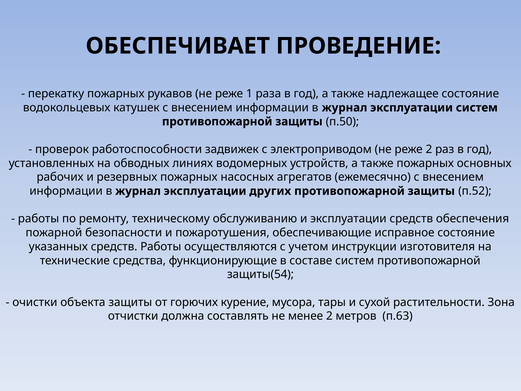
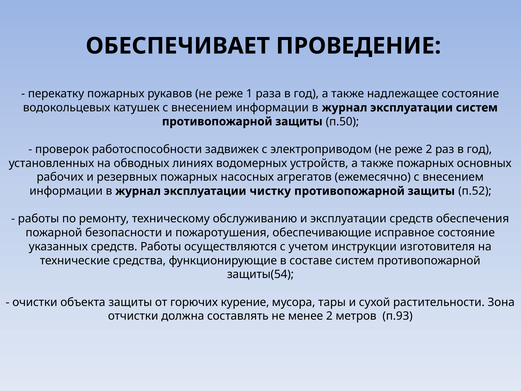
других: других -> чистку
п.63: п.63 -> п.93
